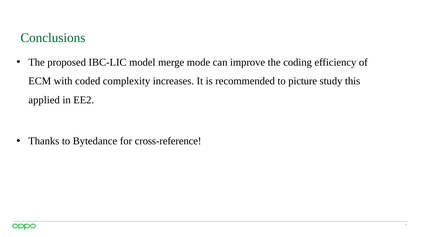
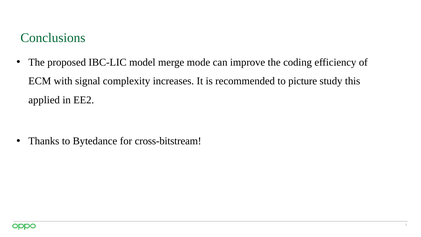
coded: coded -> signal
cross-reference: cross-reference -> cross-bitstream
